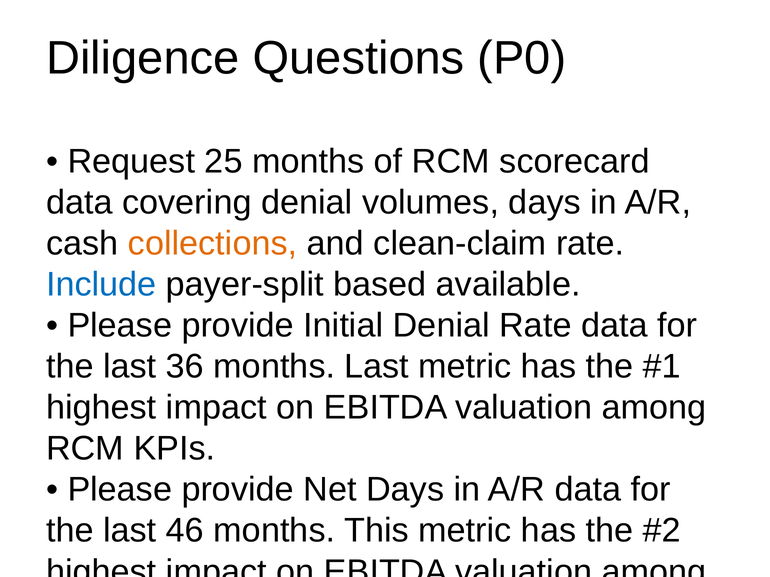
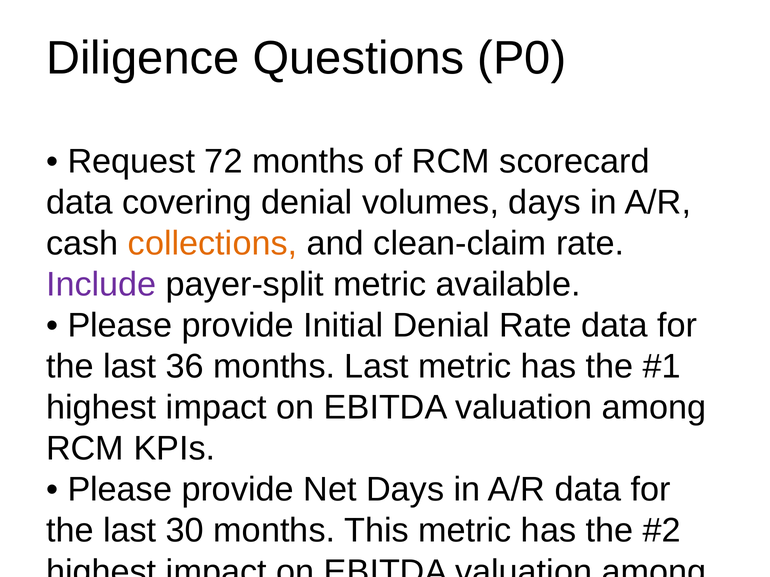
25: 25 -> 72
Include colour: blue -> purple
payer-split based: based -> metric
46: 46 -> 30
